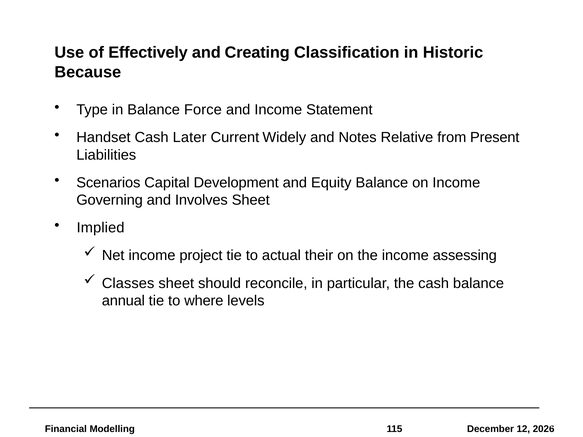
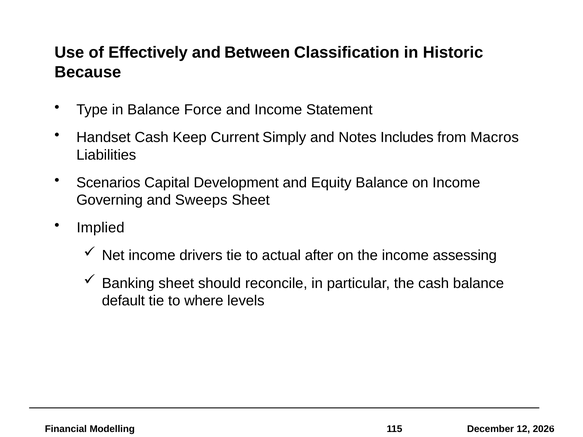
Creating: Creating -> Between
Later: Later -> Keep
Widely: Widely -> Simply
Relative: Relative -> Includes
Present: Present -> Macros
Involves: Involves -> Sweeps
project: project -> drivers
their: their -> after
Classes: Classes -> Banking
annual: annual -> default
